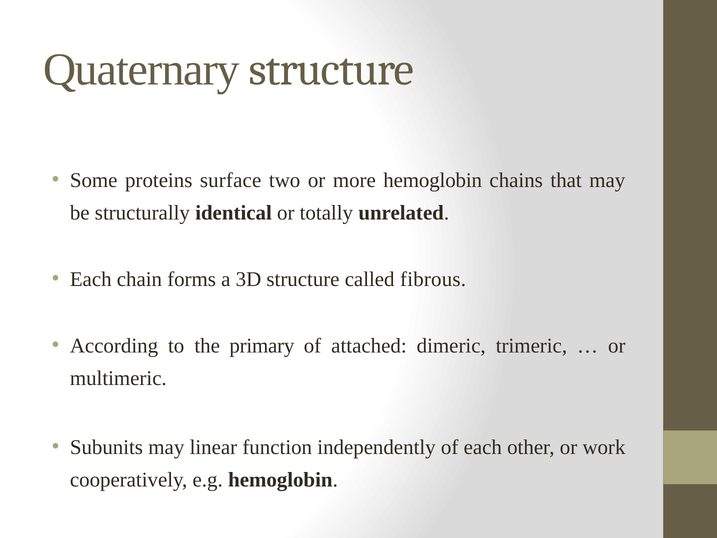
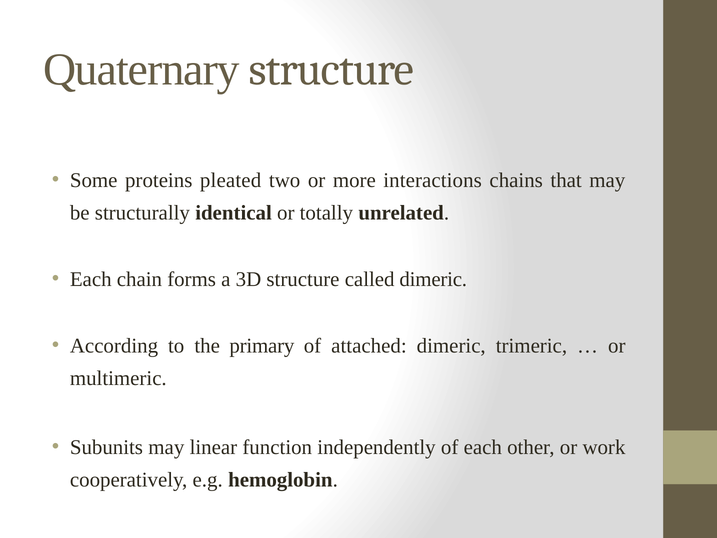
surface: surface -> pleated
more hemoglobin: hemoglobin -> interactions
called fibrous: fibrous -> dimeric
